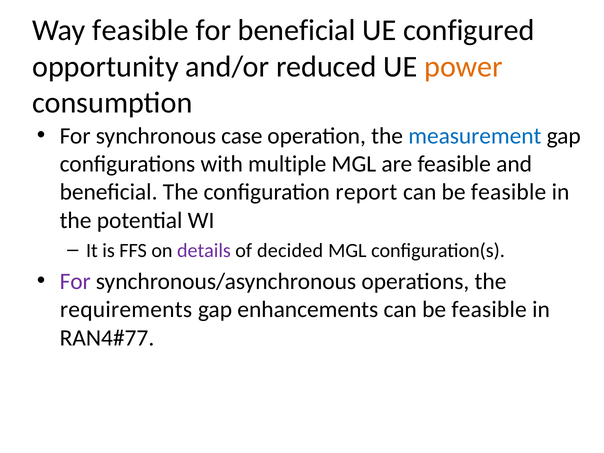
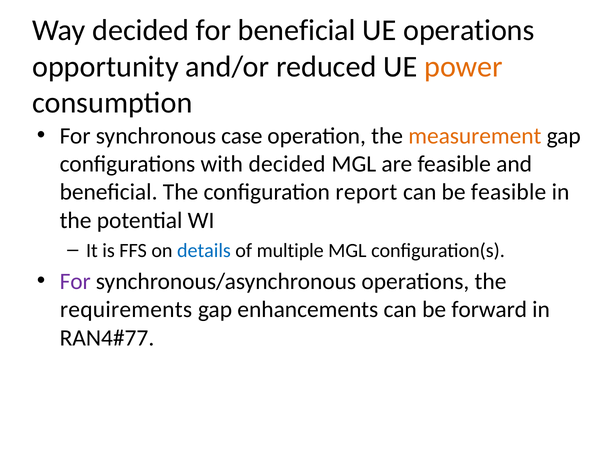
Way feasible: feasible -> decided
UE configured: configured -> operations
measurement colour: blue -> orange
with multiple: multiple -> decided
details colour: purple -> blue
decided: decided -> multiple
enhancements can be feasible: feasible -> forward
